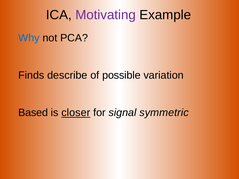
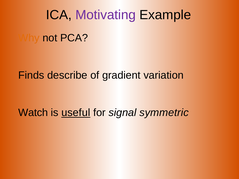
Why colour: blue -> orange
possible: possible -> gradient
Based: Based -> Watch
closer: closer -> useful
